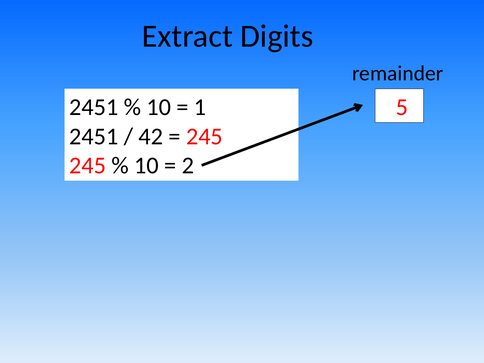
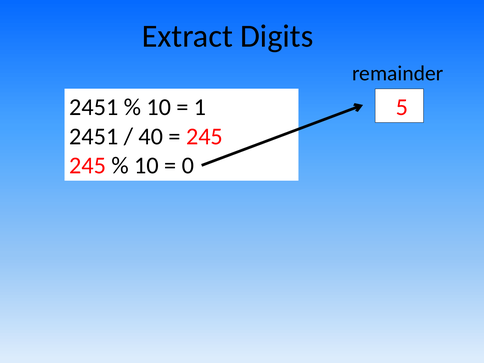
42: 42 -> 40
2: 2 -> 0
